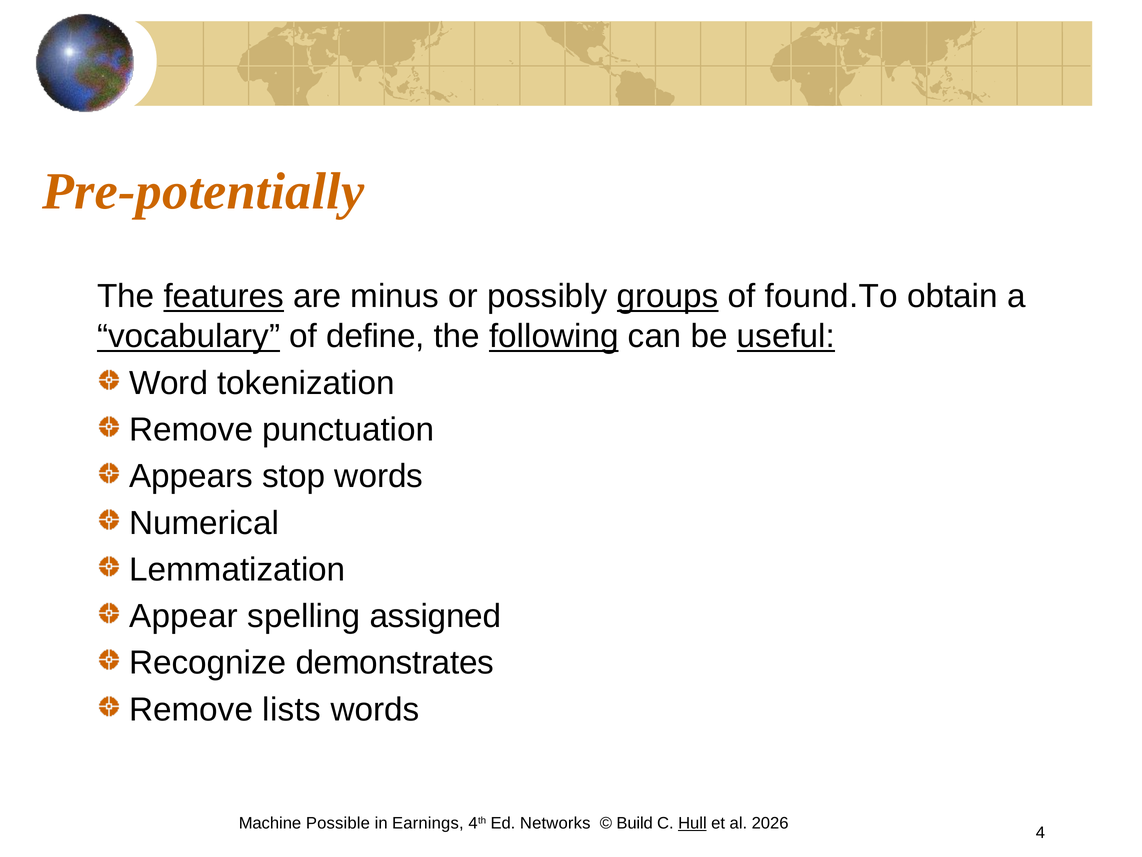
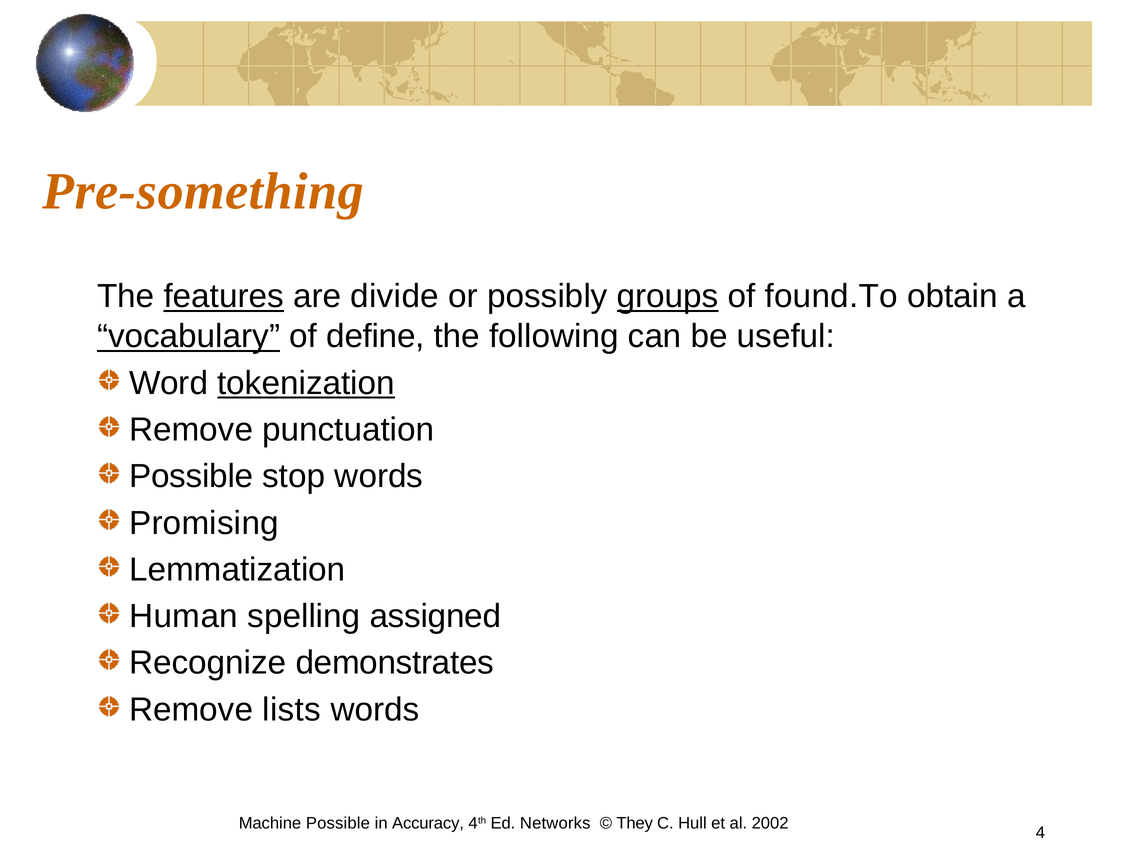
Pre-potentially: Pre-potentially -> Pre-something
minus: minus -> divide
following underline: present -> none
useful underline: present -> none
tokenization underline: none -> present
Appears at (191, 476): Appears -> Possible
Numerical: Numerical -> Promising
Appear: Appear -> Human
Earnings: Earnings -> Accuracy
Build: Build -> They
Hull underline: present -> none
2026: 2026 -> 2002
